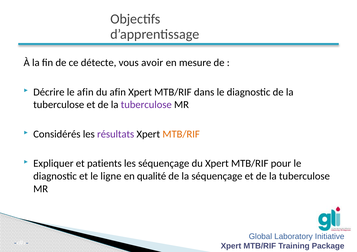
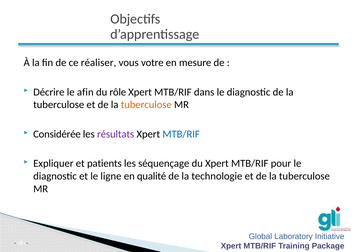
détecte: détecte -> réaliser
avoir: avoir -> votre
du afin: afin -> rôle
tuberculose at (146, 105) colour: purple -> orange
Considérés: Considérés -> Considérée
MTB/RIF at (181, 134) colour: orange -> blue
la séquençage: séquençage -> technologie
